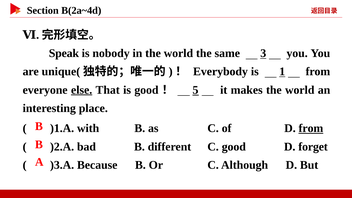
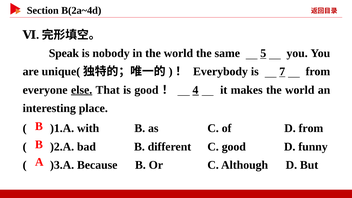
3: 3 -> 5
1: 1 -> 7
5: 5 -> 4
from at (311, 128) underline: present -> none
forget: forget -> funny
